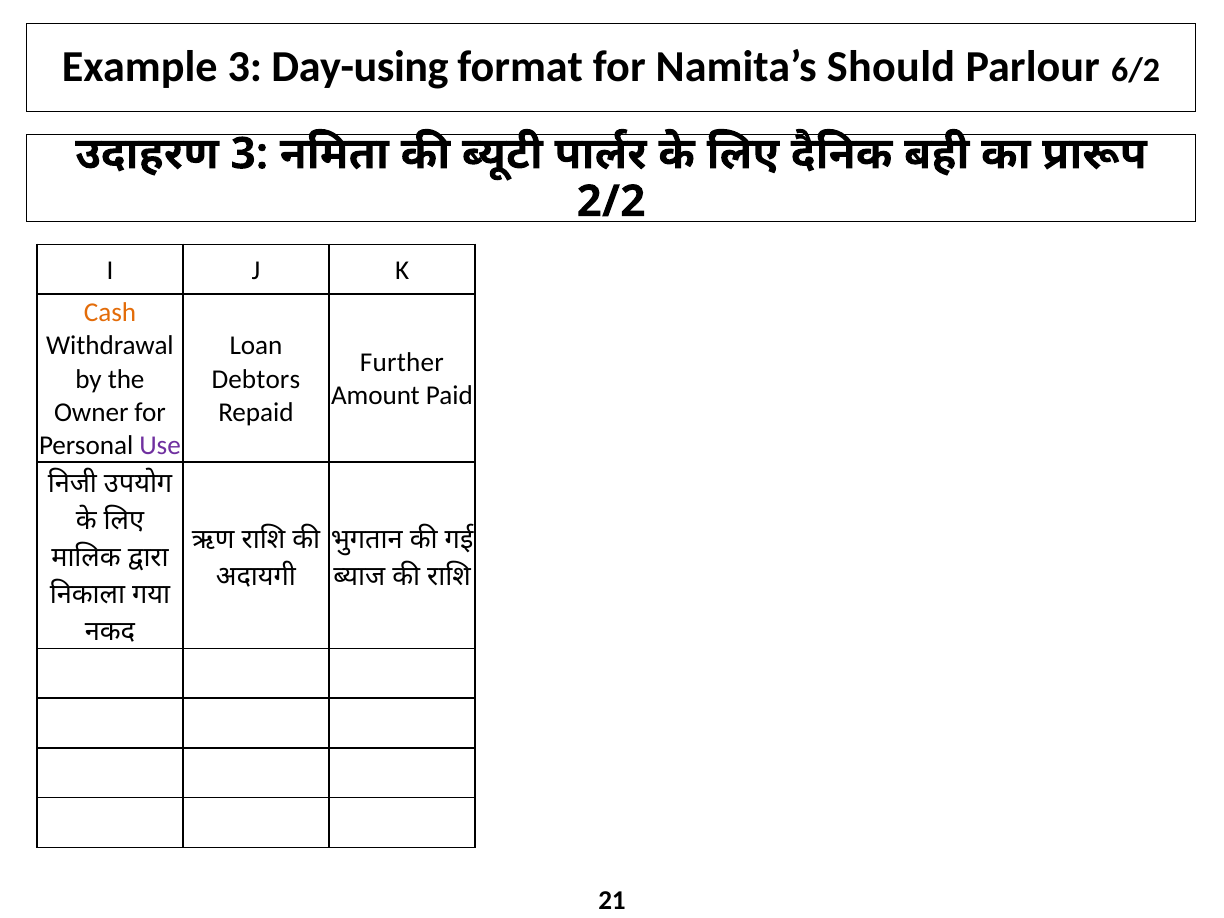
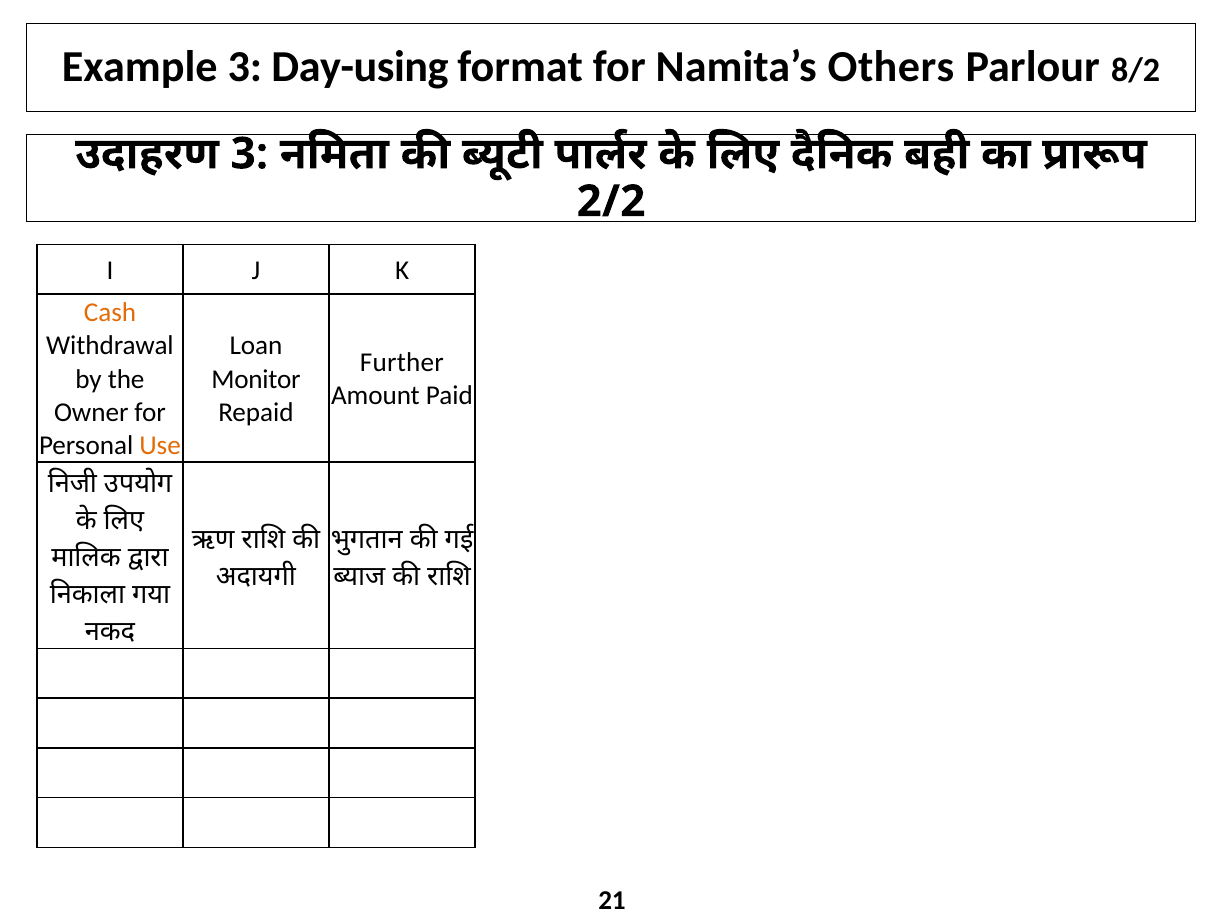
Should: Should -> Others
6/2: 6/2 -> 8/2
Debtors: Debtors -> Monitor
Use colour: purple -> orange
